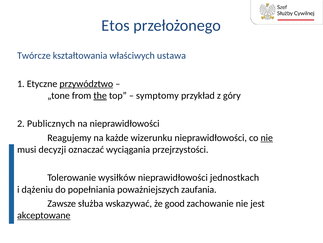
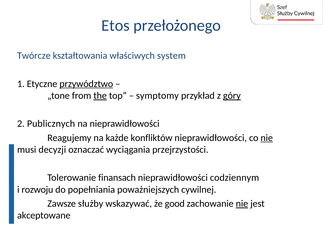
ustawa: ustawa -> system
góry underline: none -> present
wizerunku: wizerunku -> konfliktów
wysiłków: wysiłków -> finansach
jednostkach: jednostkach -> codziennym
dążeniu: dążeniu -> rozwoju
zaufania: zaufania -> cywilnej
służba: służba -> służby
nie at (242, 203) underline: none -> present
akceptowane underline: present -> none
